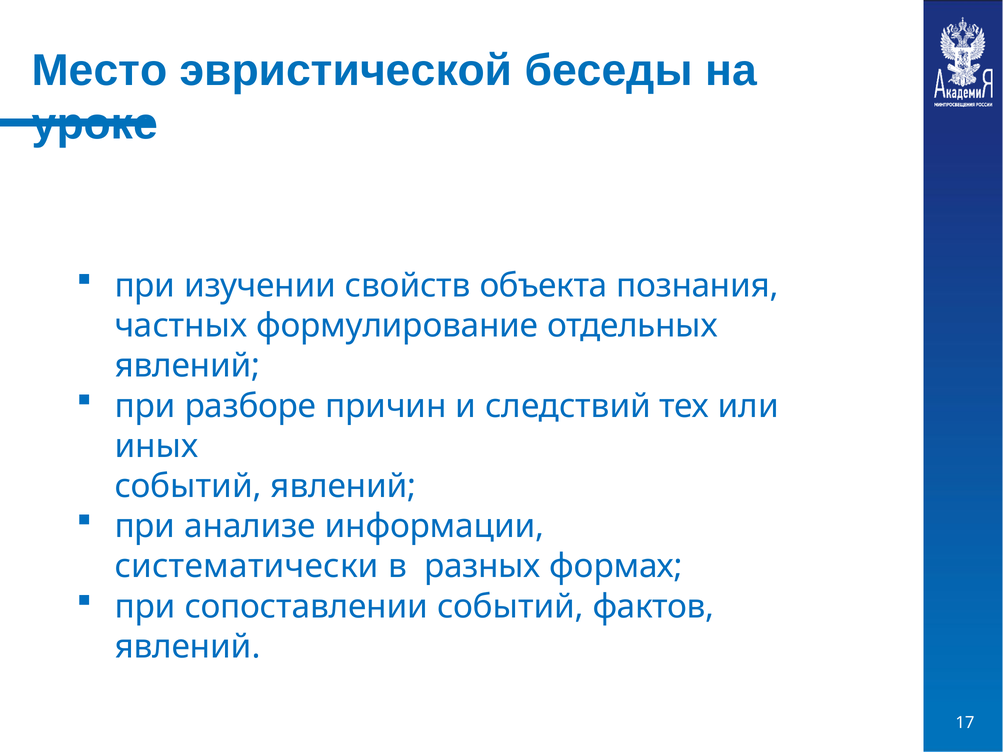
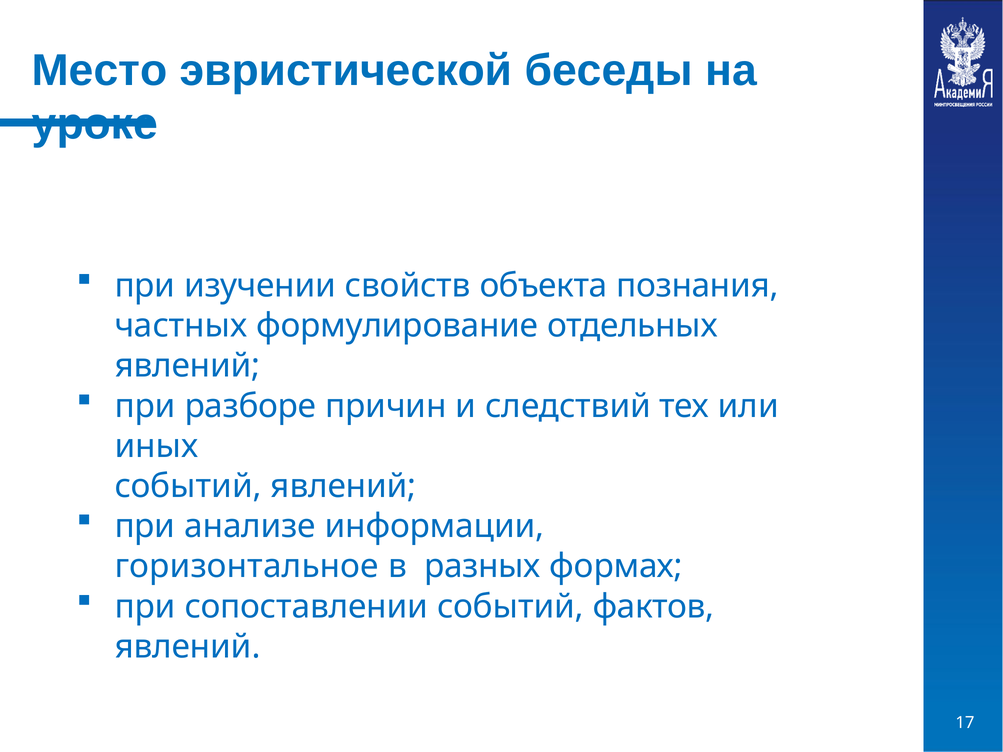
систематически: систематически -> горизонтальное
